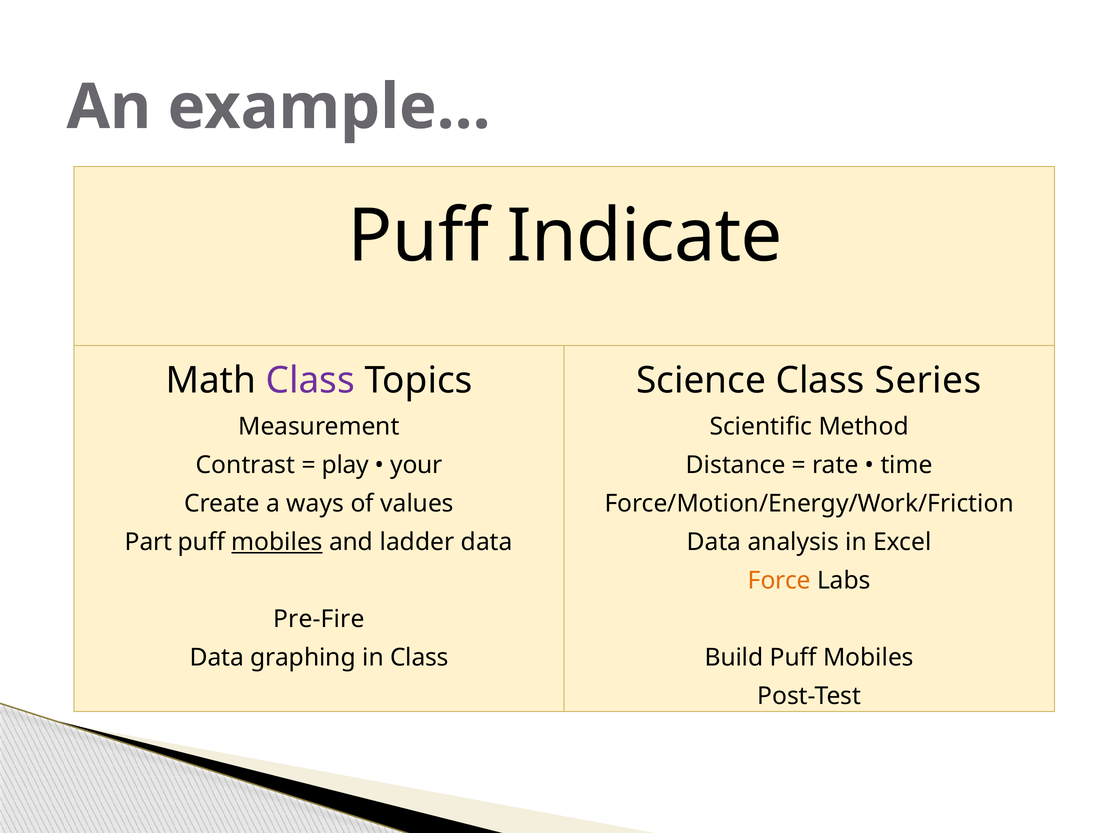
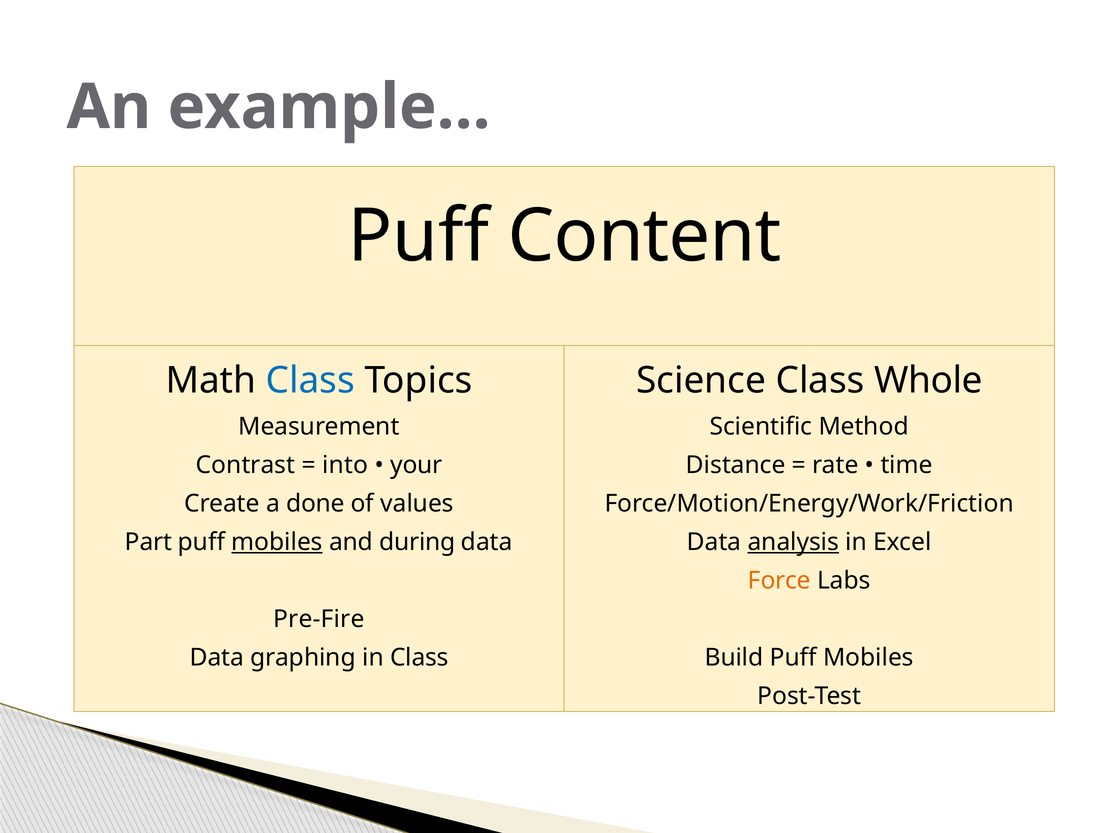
Indicate: Indicate -> Content
Class at (310, 380) colour: purple -> blue
Series: Series -> Whole
play: play -> into
ways: ways -> done
ladder: ladder -> during
analysis underline: none -> present
